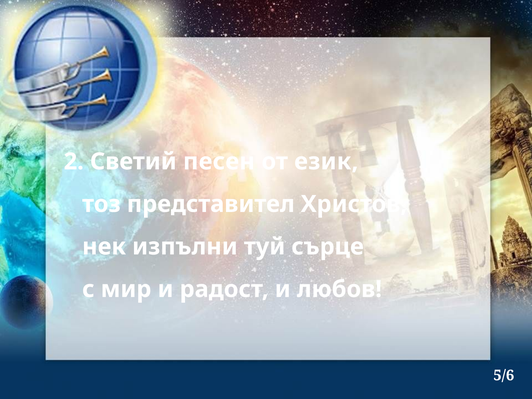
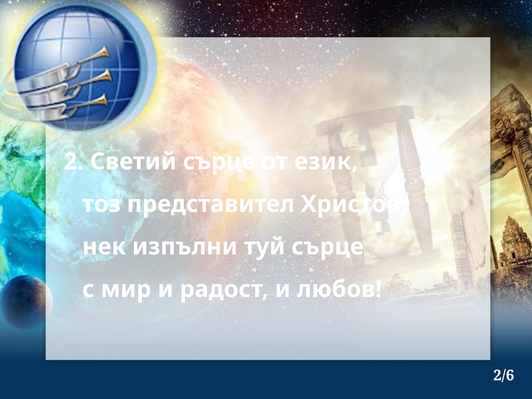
Светий песен: песен -> сърце
5/6: 5/6 -> 2/6
